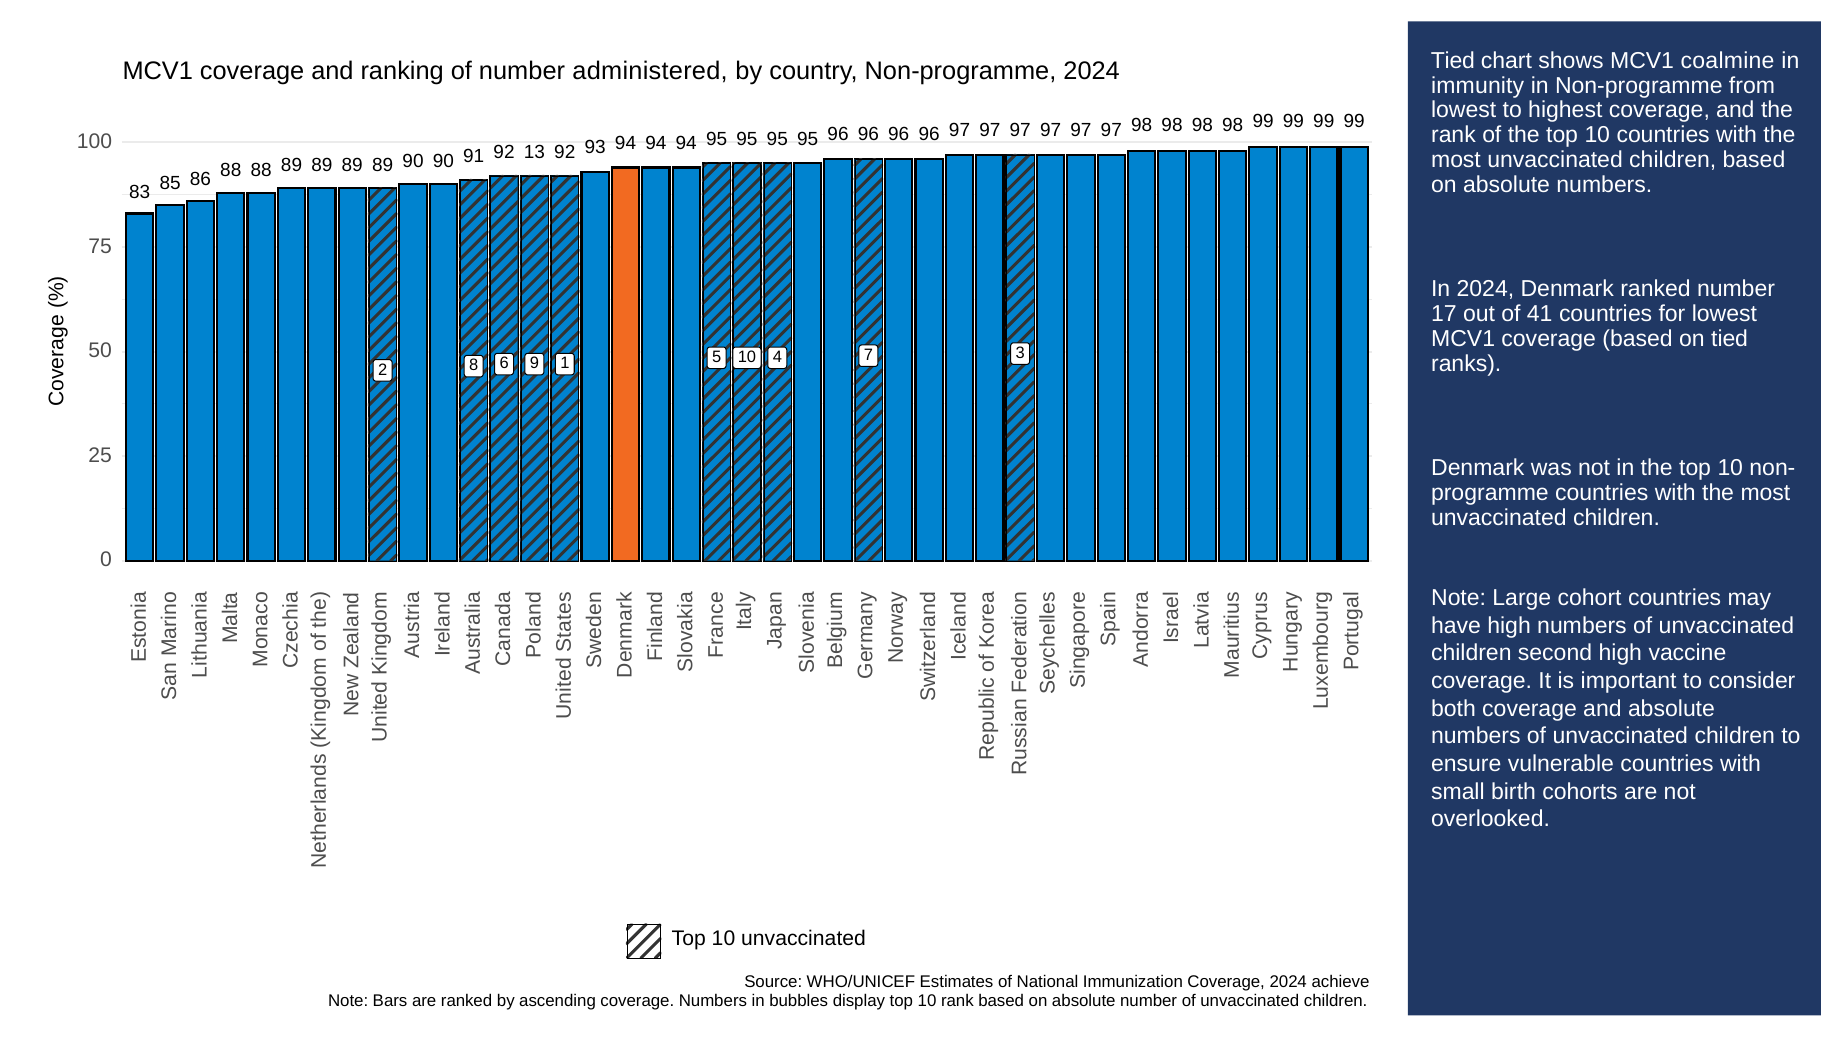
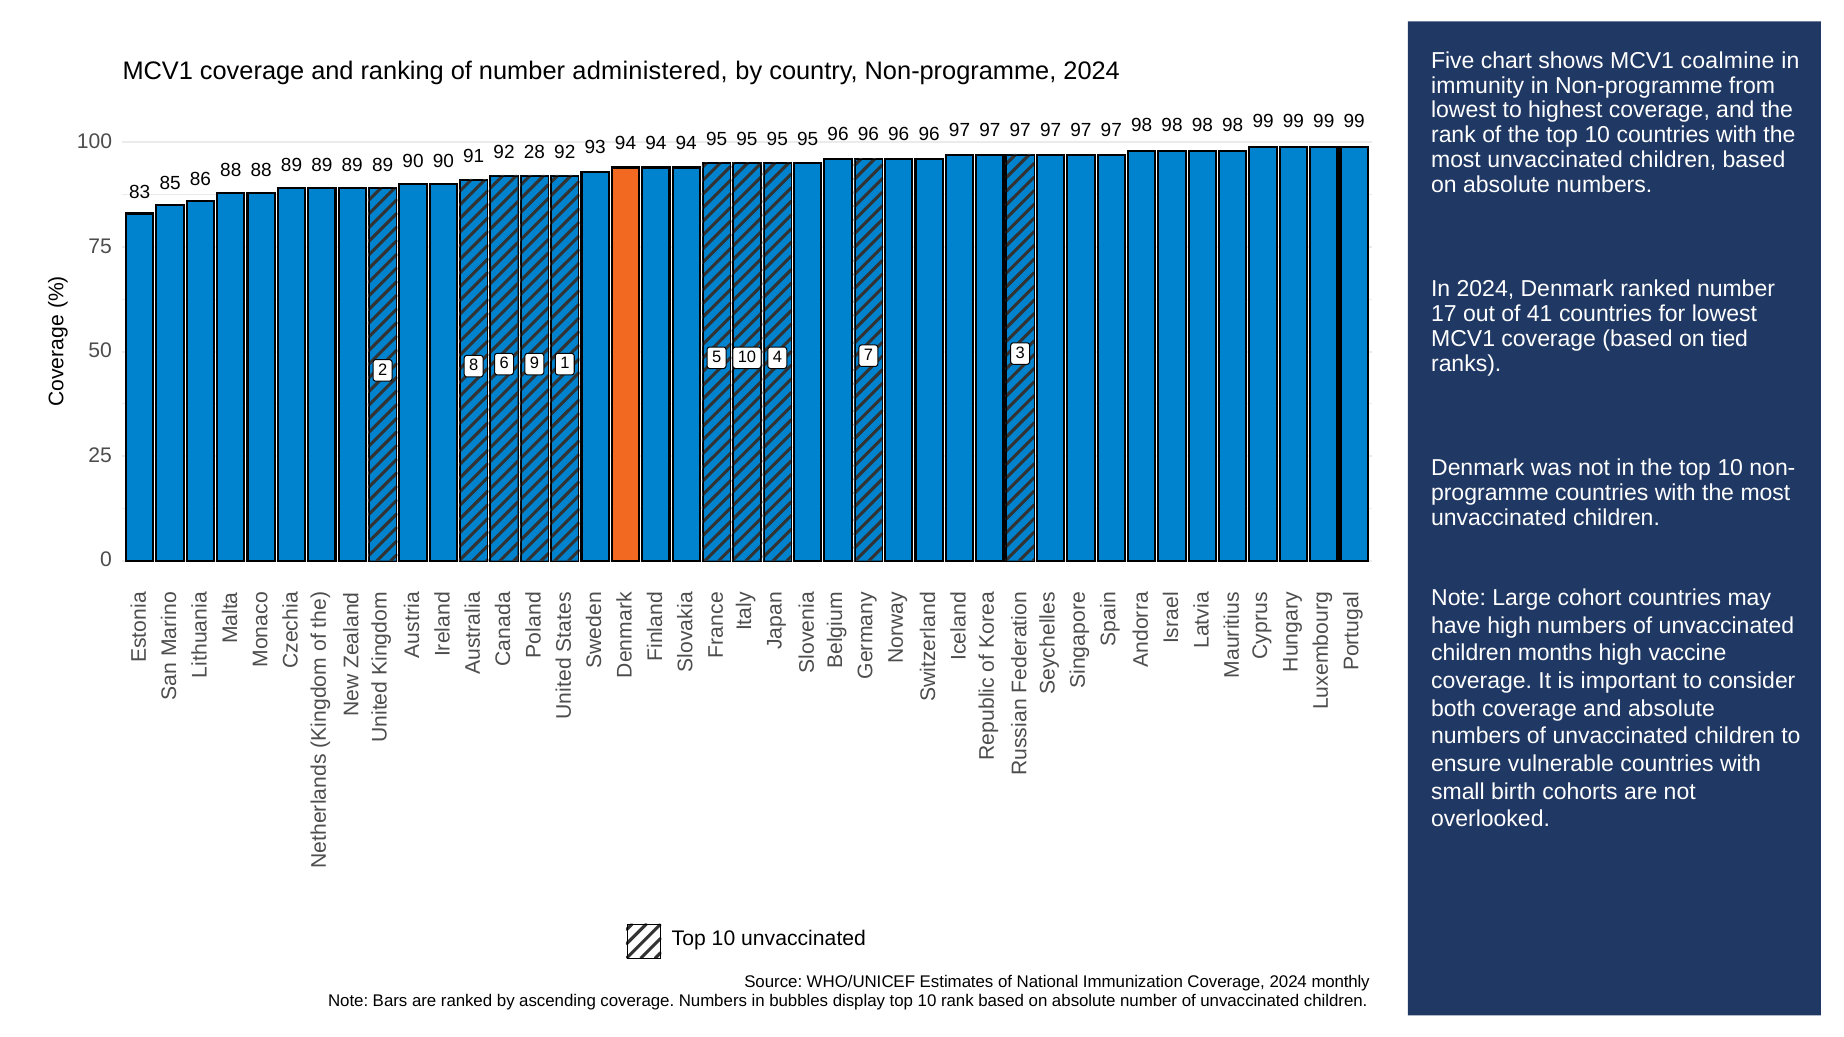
Tied at (1453, 61): Tied -> Five
13: 13 -> 28
second: second -> months
achieve: achieve -> monthly
